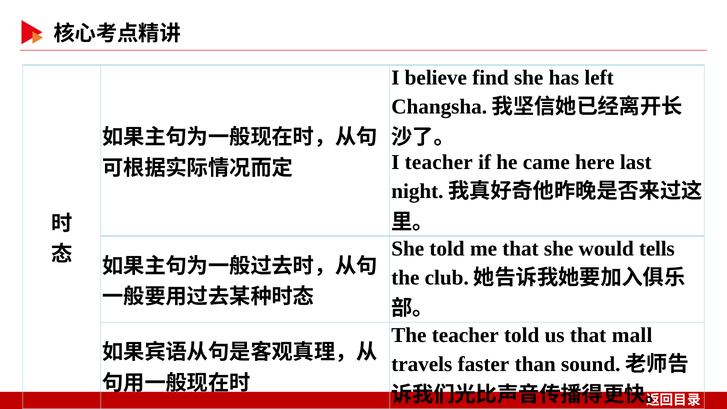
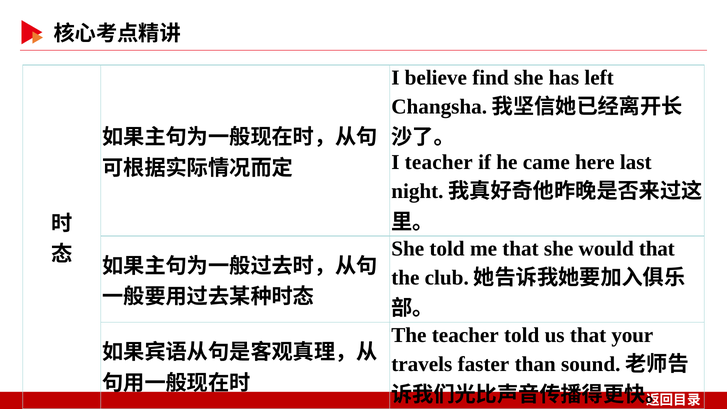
would tells: tells -> that
mall: mall -> your
